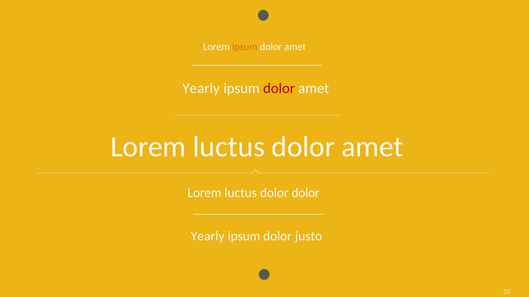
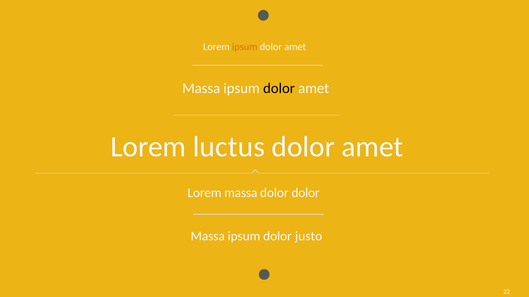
Yearly at (201, 89): Yearly -> Massa
dolor at (279, 89) colour: red -> black
luctus at (241, 193): luctus -> massa
Yearly at (208, 237): Yearly -> Massa
